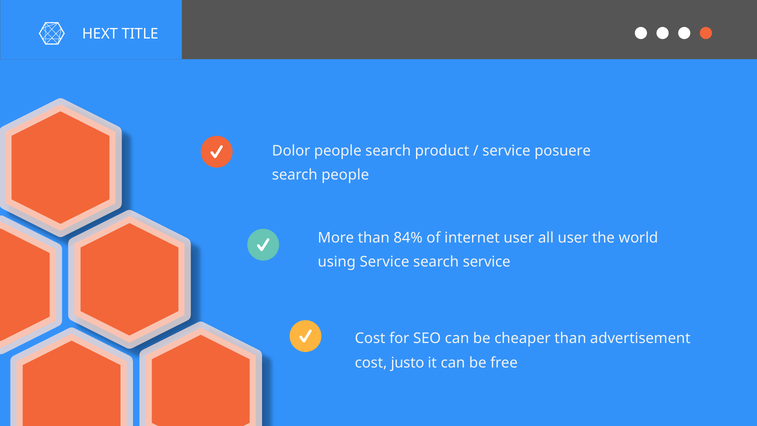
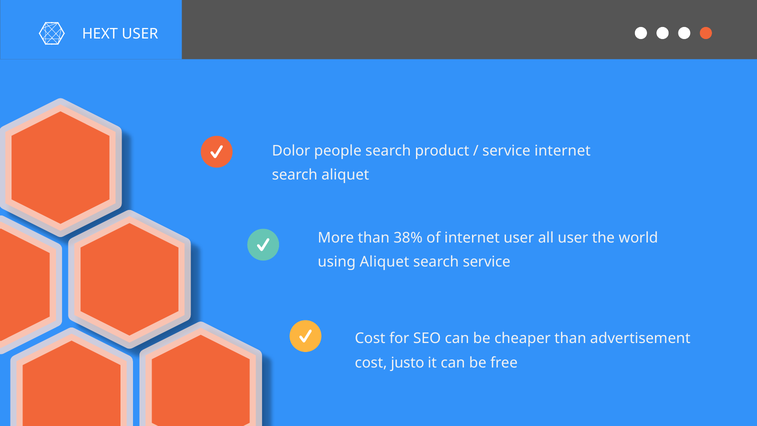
HEXT TITLE: TITLE -> USER
service posuere: posuere -> internet
search people: people -> aliquet
84%: 84% -> 38%
using Service: Service -> Aliquet
